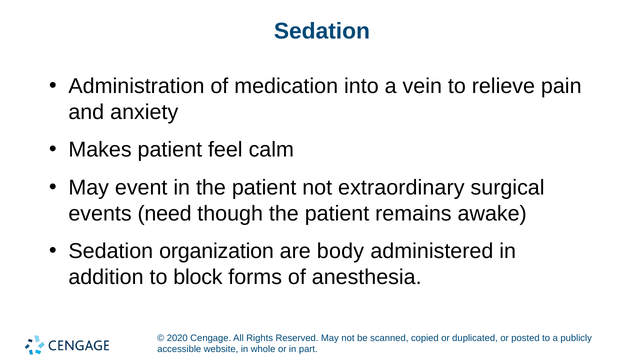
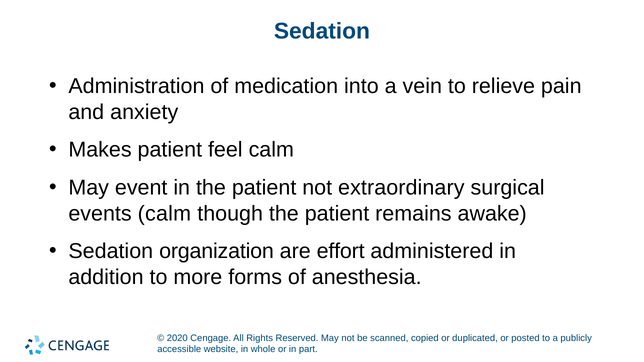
events need: need -> calm
body: body -> effort
block: block -> more
